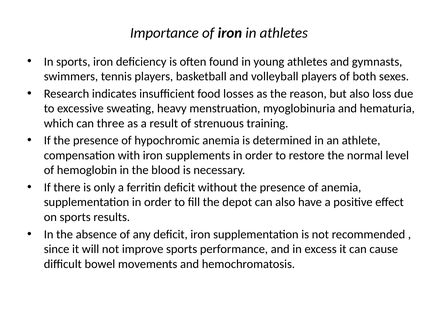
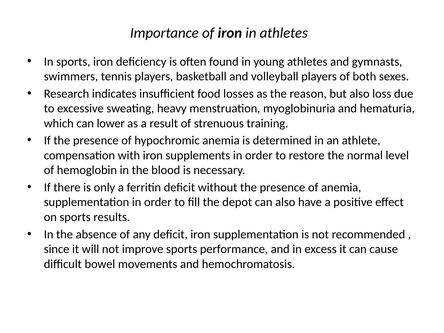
three: three -> lower
